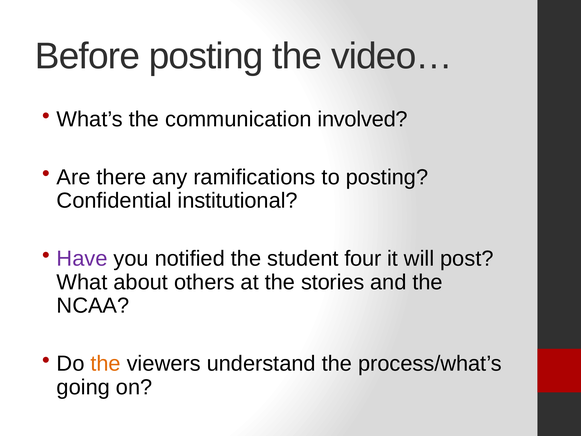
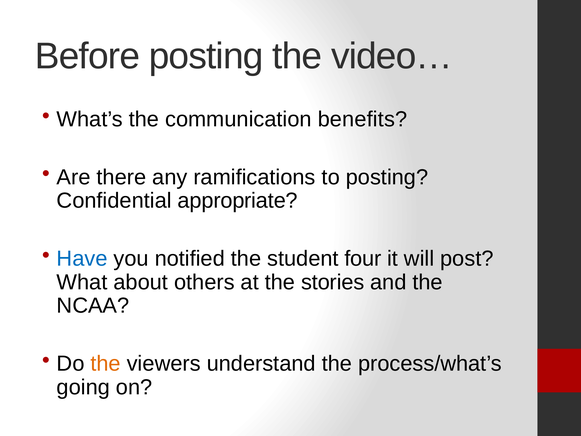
involved: involved -> benefits
institutional: institutional -> appropriate
Have colour: purple -> blue
